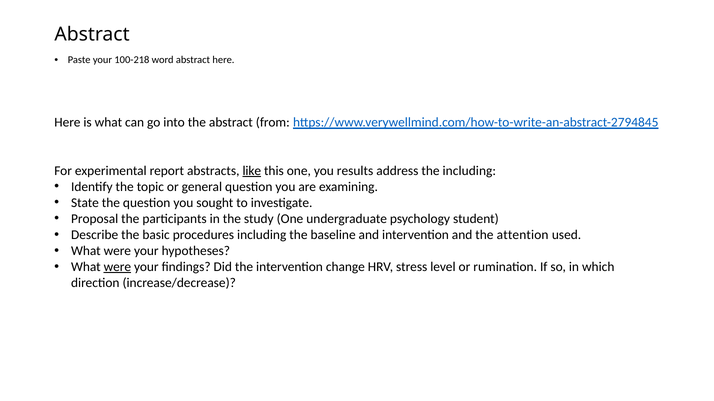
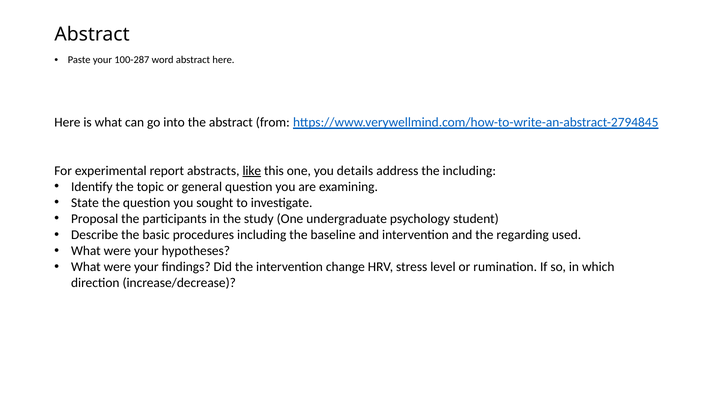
100-218: 100-218 -> 100-287
results: results -> details
attention: attention -> regarding
were at (117, 267) underline: present -> none
